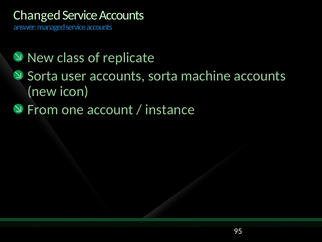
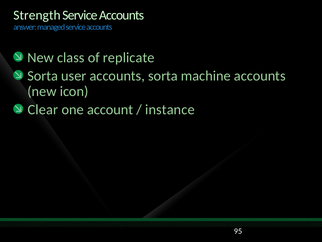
Changed: Changed -> Strength
From: From -> Clear
